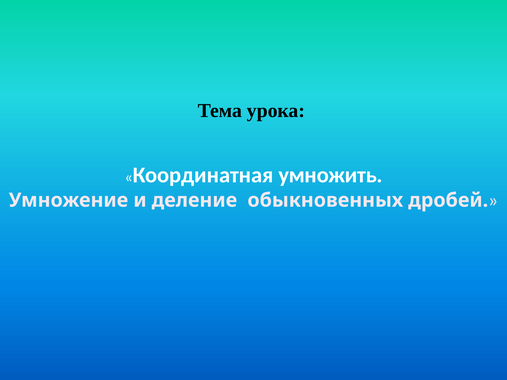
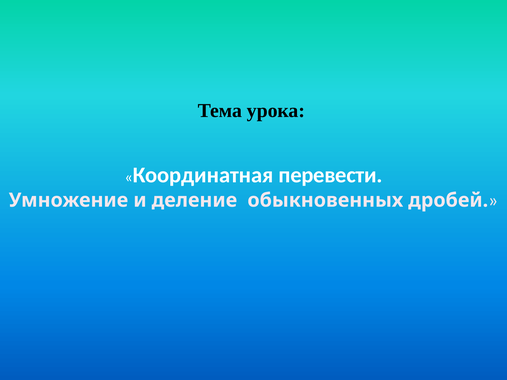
умножить: умножить -> перевести
